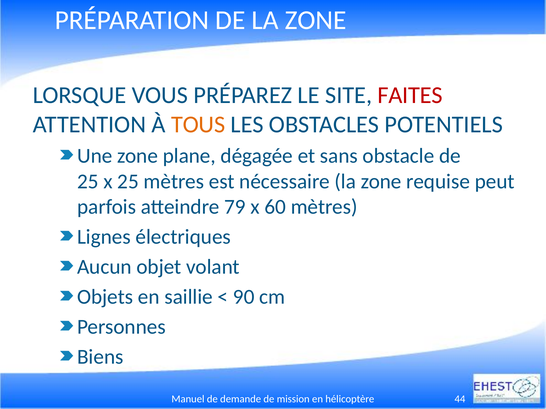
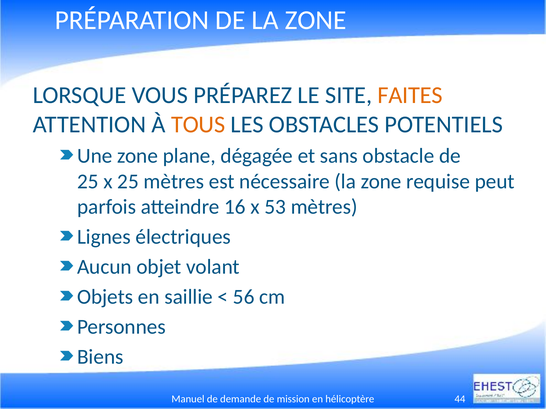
FAITES colour: red -> orange
79: 79 -> 16
60: 60 -> 53
90: 90 -> 56
